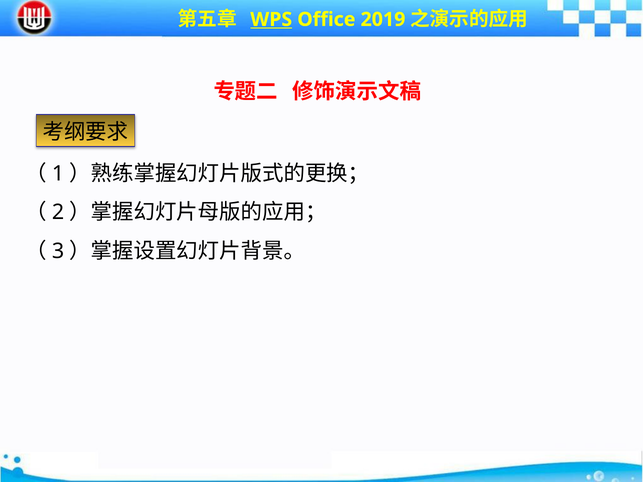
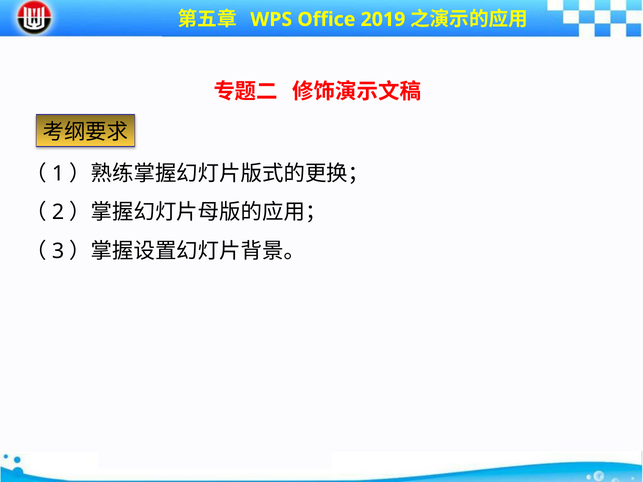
WPS underline: present -> none
